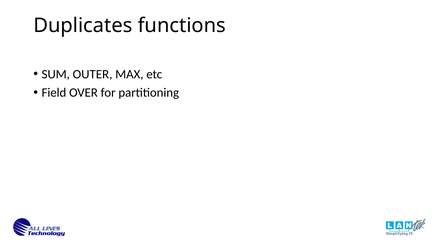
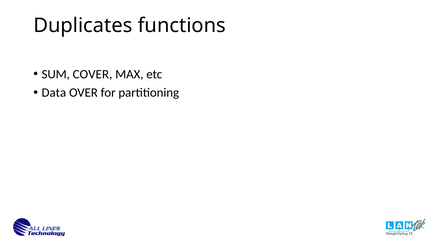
OUTER: OUTER -> COVER
Field: Field -> Data
